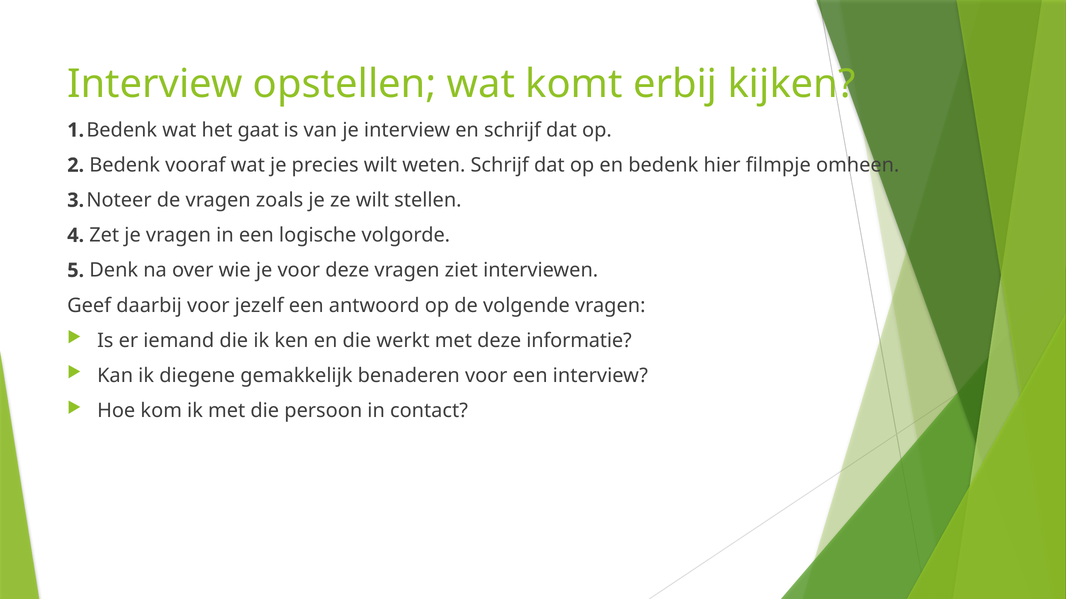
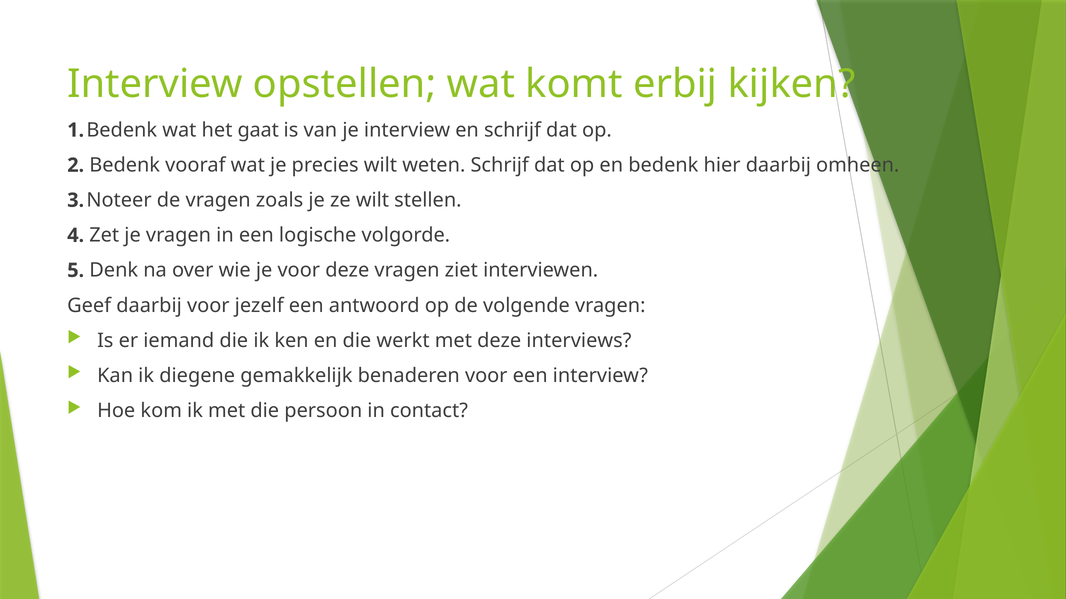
hier filmpje: filmpje -> daarbij
informatie: informatie -> interviews
